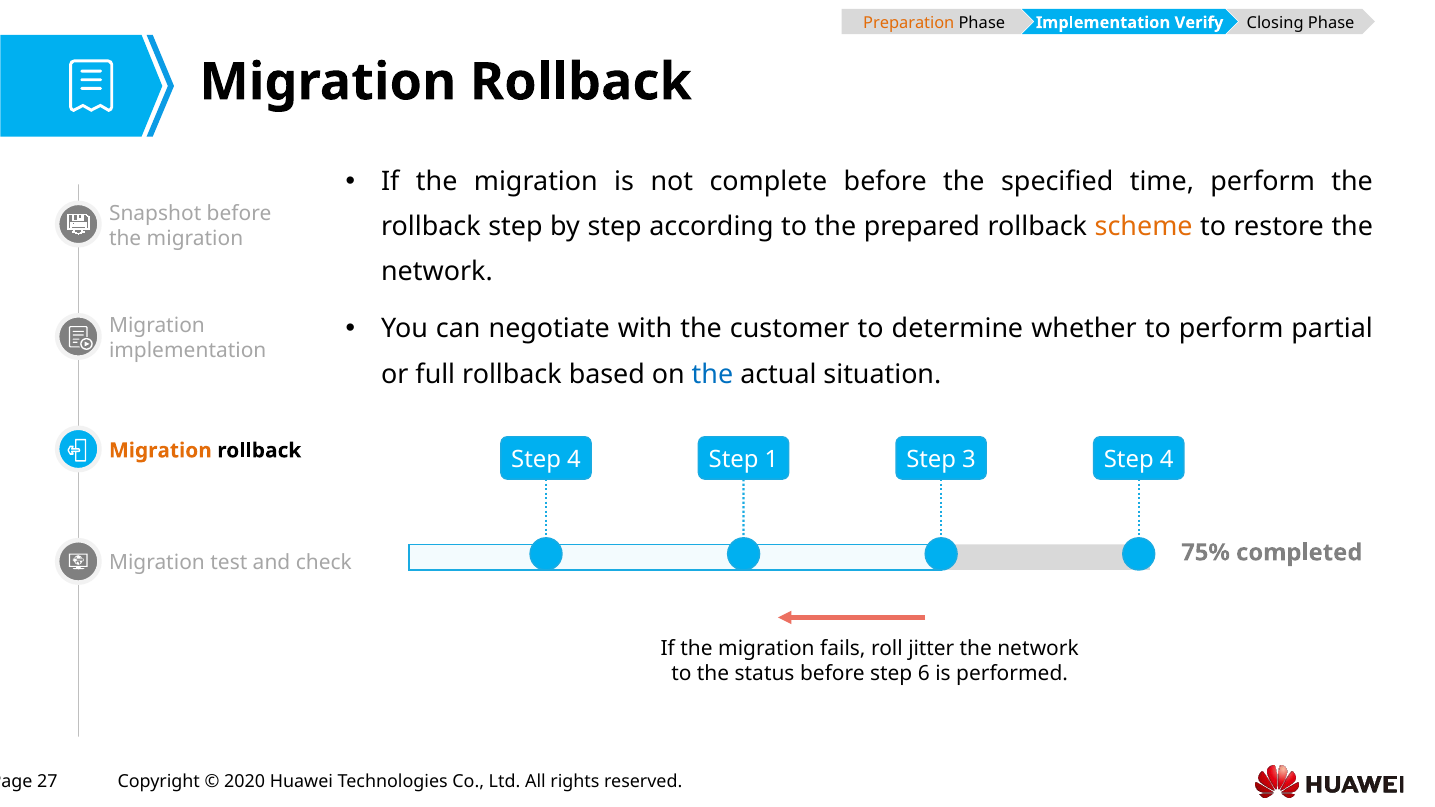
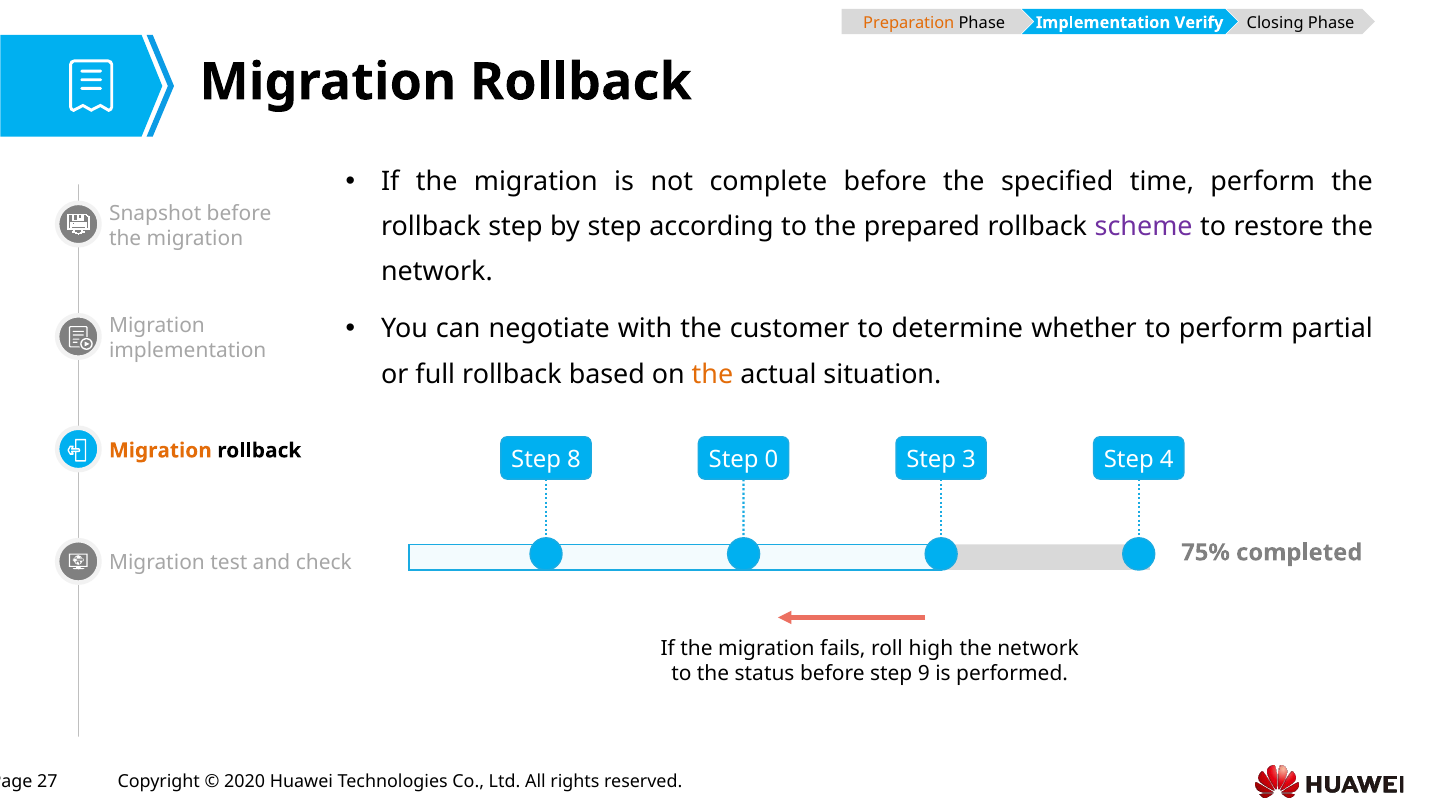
scheme colour: orange -> purple
the at (712, 374) colour: blue -> orange
4 at (574, 460): 4 -> 8
1: 1 -> 0
jitter: jitter -> high
6: 6 -> 9
